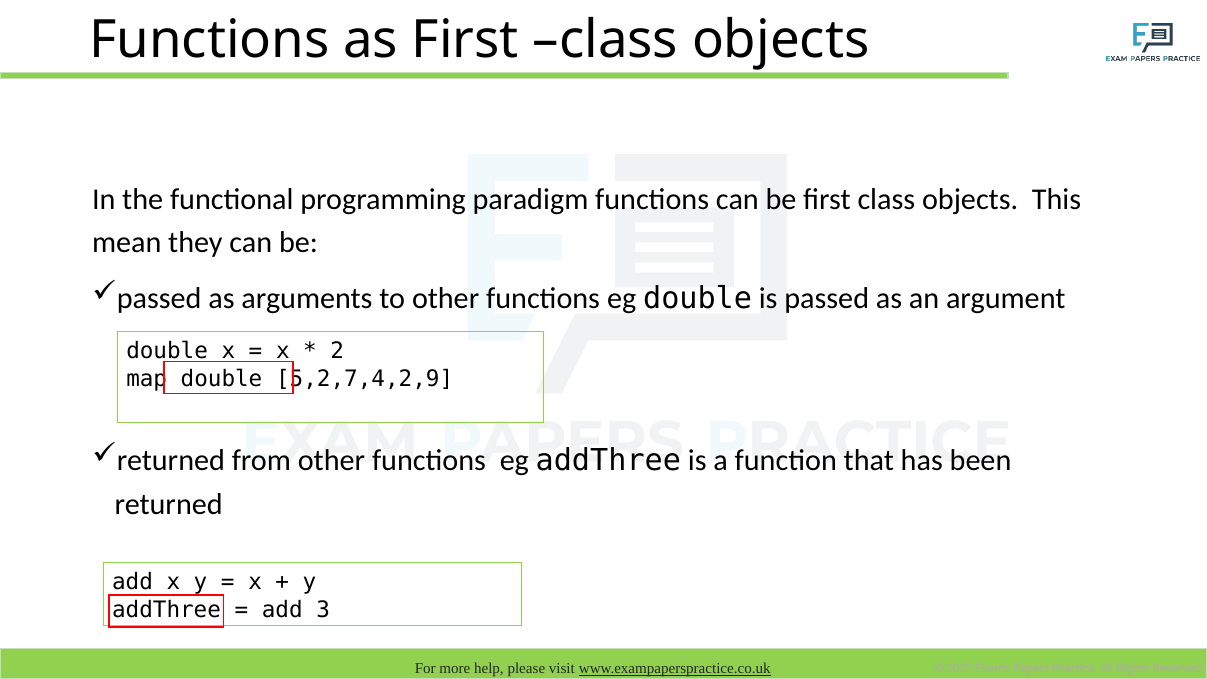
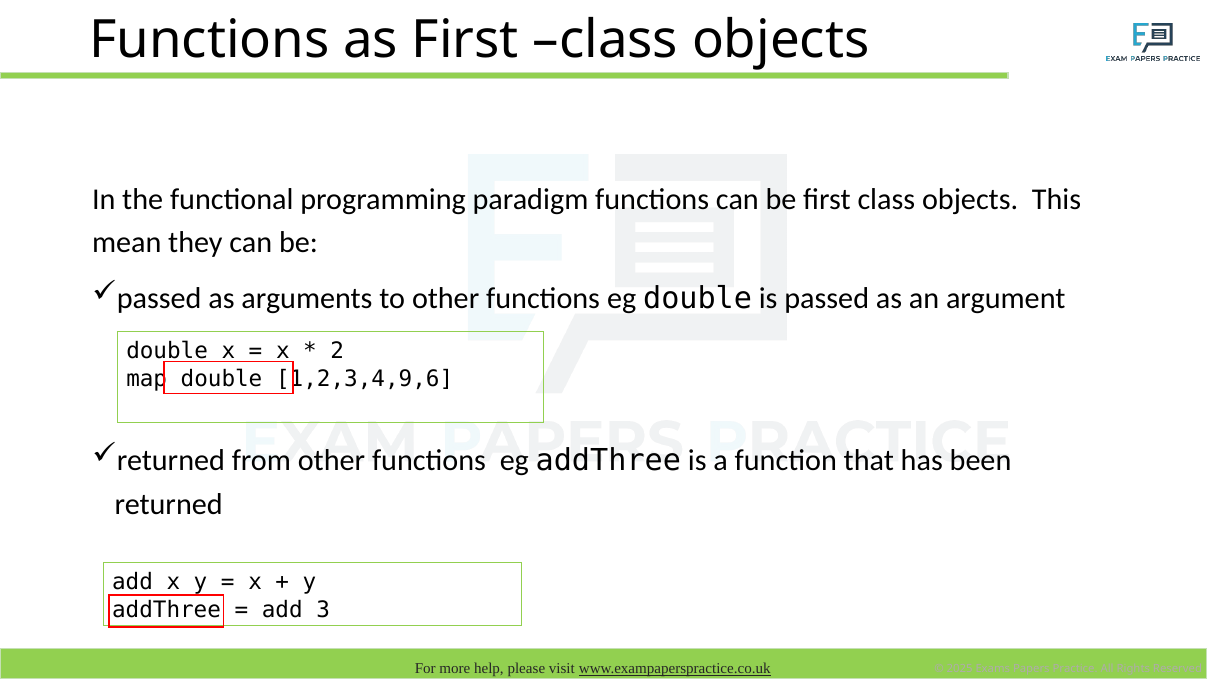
5,2,7,4,2,9: 5,2,7,4,2,9 -> 1,2,3,4,9,6
